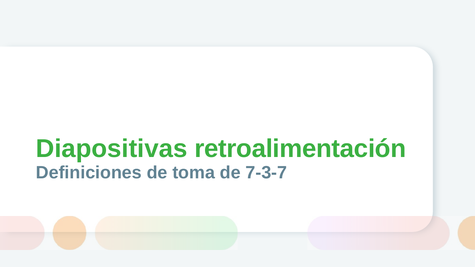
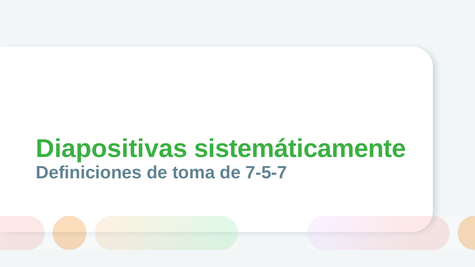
retroalimentación: retroalimentación -> sistemáticamente
7-3-7: 7-3-7 -> 7-5-7
